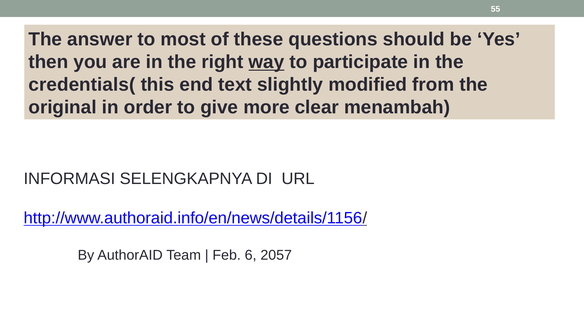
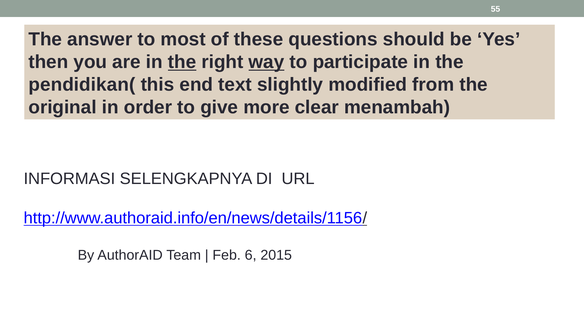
the at (182, 62) underline: none -> present
credentials(: credentials( -> pendidikan(
2057: 2057 -> 2015
